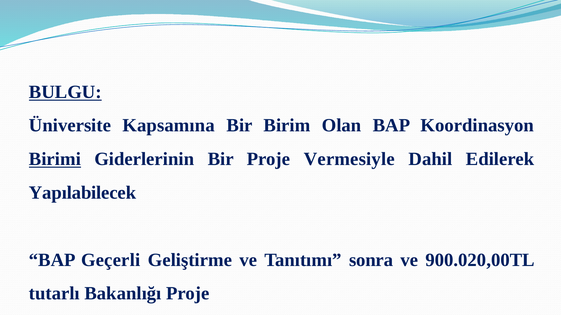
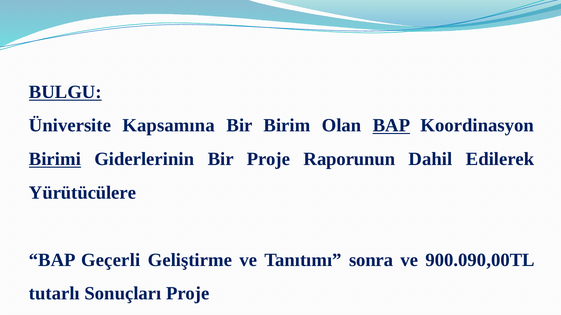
BAP at (391, 126) underline: none -> present
Vermesiyle: Vermesiyle -> Raporunun
Yapılabilecek: Yapılabilecek -> Yürütücülere
900.020,00TL: 900.020,00TL -> 900.090,00TL
Bakanlığı: Bakanlığı -> Sonuçları
